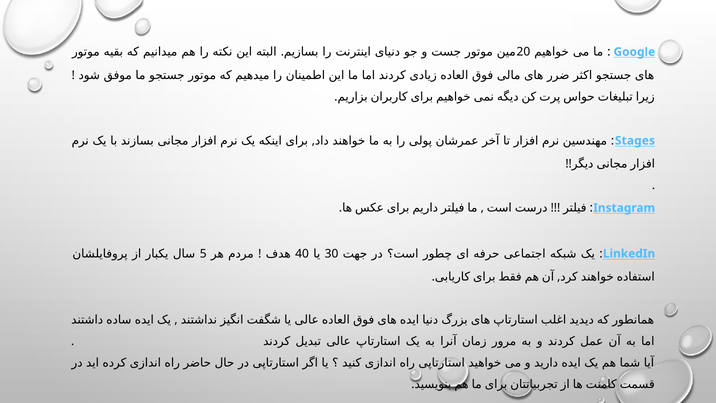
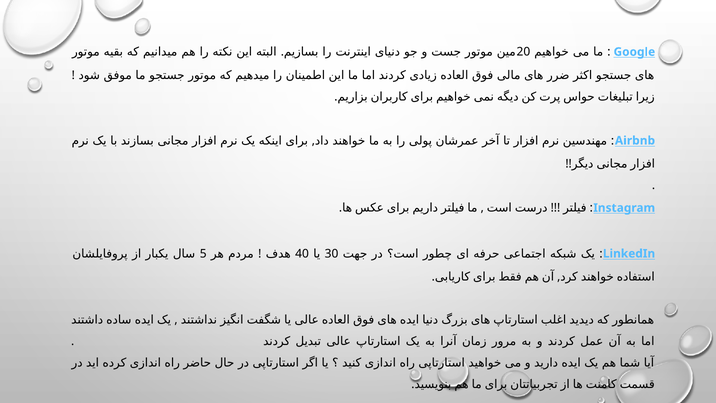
Stages: Stages -> Airbnb
